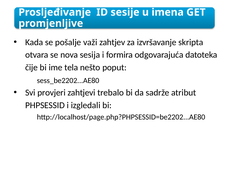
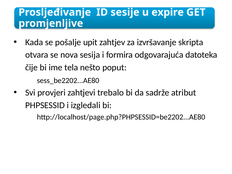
imena: imena -> expire
važi: važi -> upit
